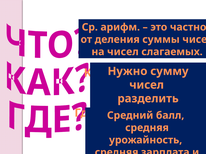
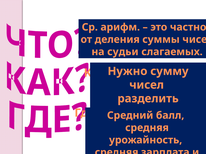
на чисел: чисел -> судьи
